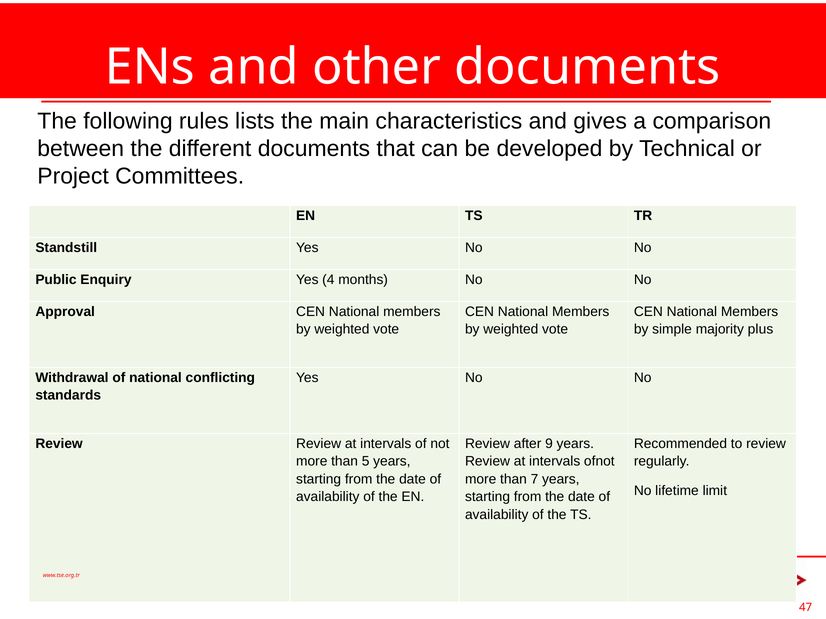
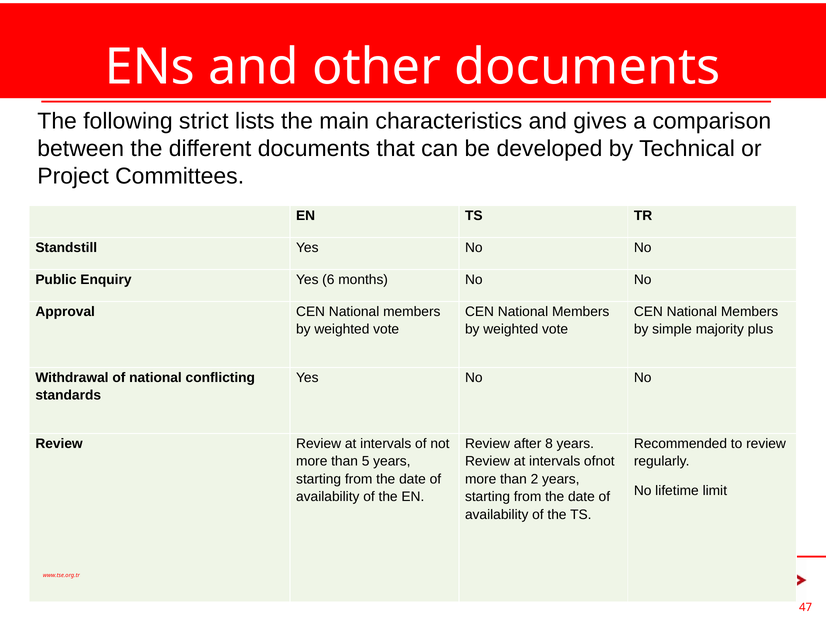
rules: rules -> strict
4: 4 -> 6
9: 9 -> 8
7: 7 -> 2
